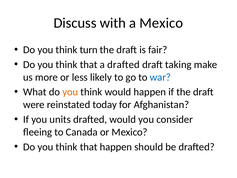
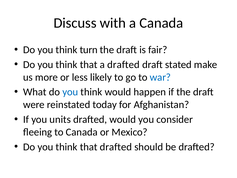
a Mexico: Mexico -> Canada
taking: taking -> stated
you at (70, 92) colour: orange -> blue
that happen: happen -> drafted
